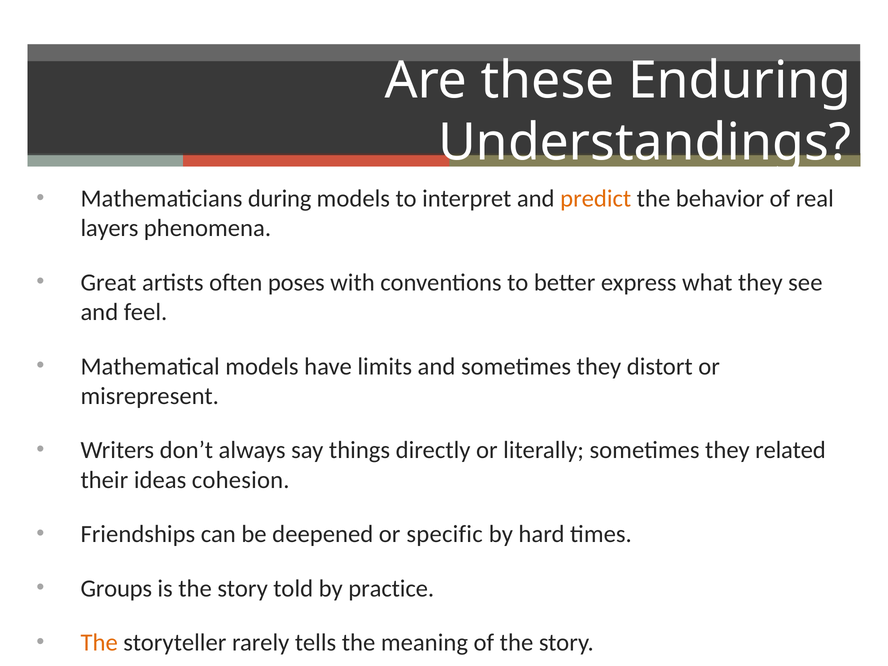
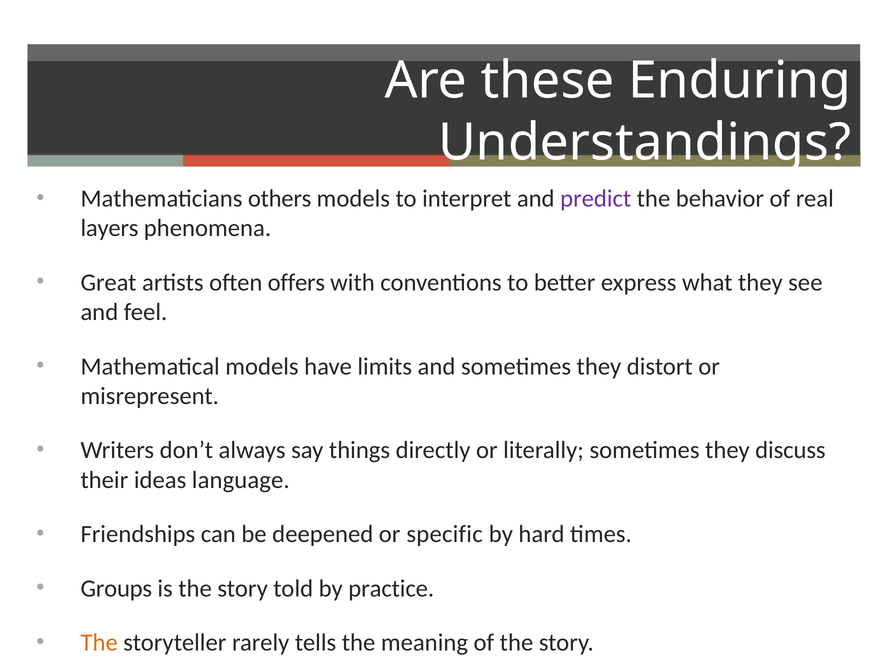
during: during -> others
predict colour: orange -> purple
poses: poses -> offers
related: related -> discuss
cohesion: cohesion -> language
